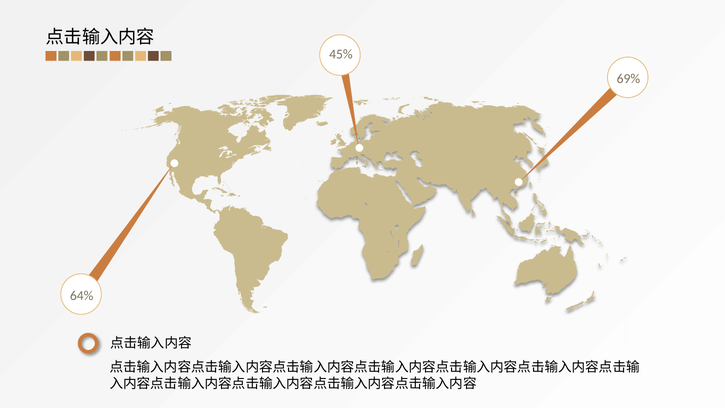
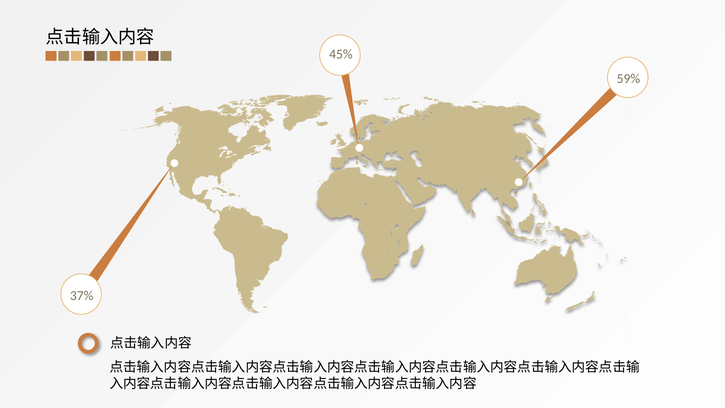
69%: 69% -> 59%
64%: 64% -> 37%
